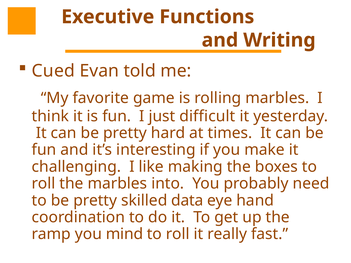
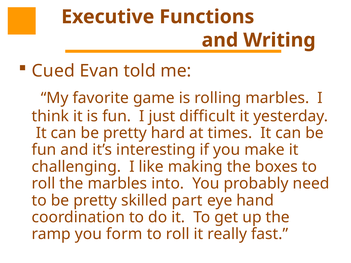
data: data -> part
mind: mind -> form
